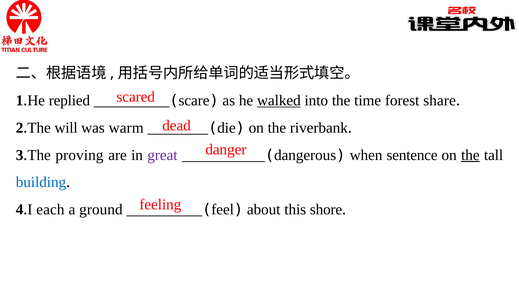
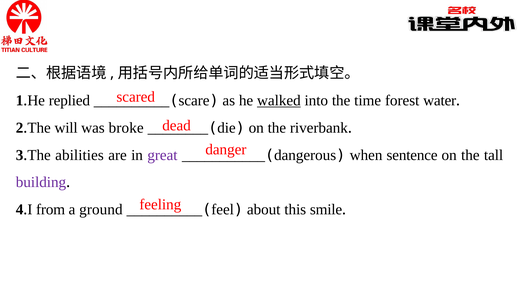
share: share -> water
warm: warm -> broke
proving: proving -> abilities
the at (470, 155) underline: present -> none
building colour: blue -> purple
each: each -> from
shore: shore -> smile
